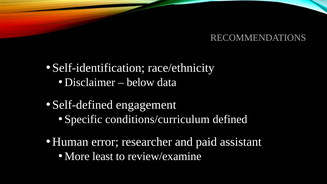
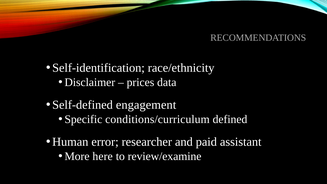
below: below -> prices
least: least -> here
